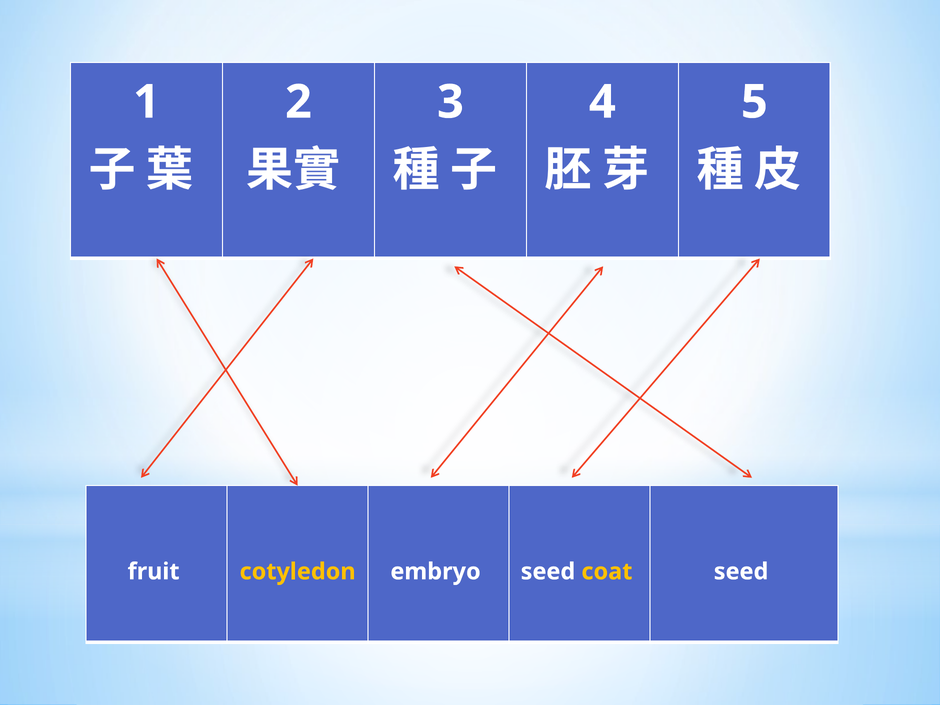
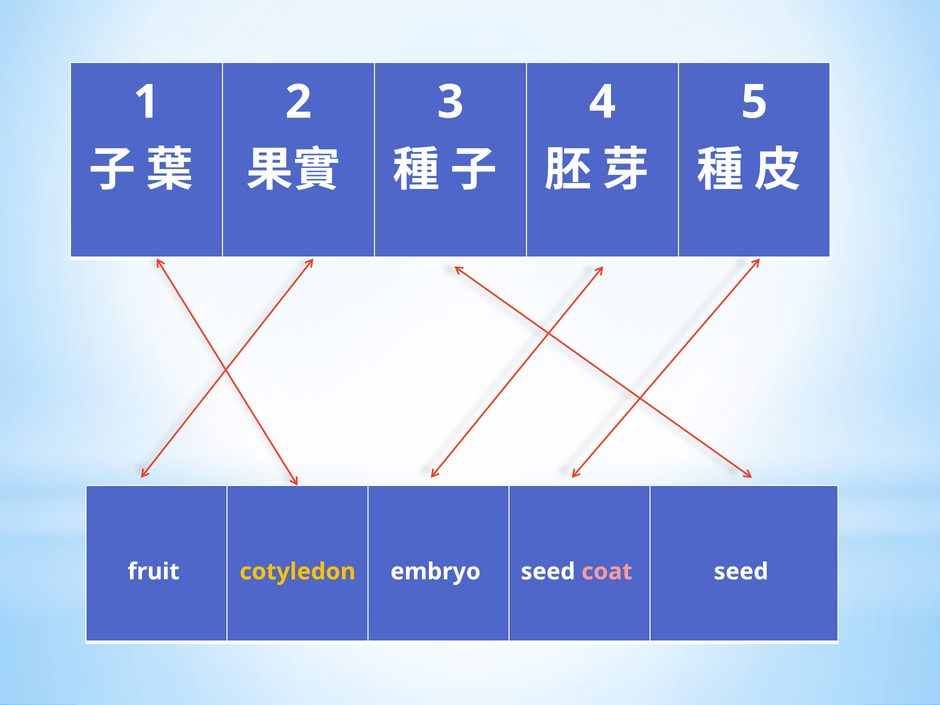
coat colour: yellow -> pink
